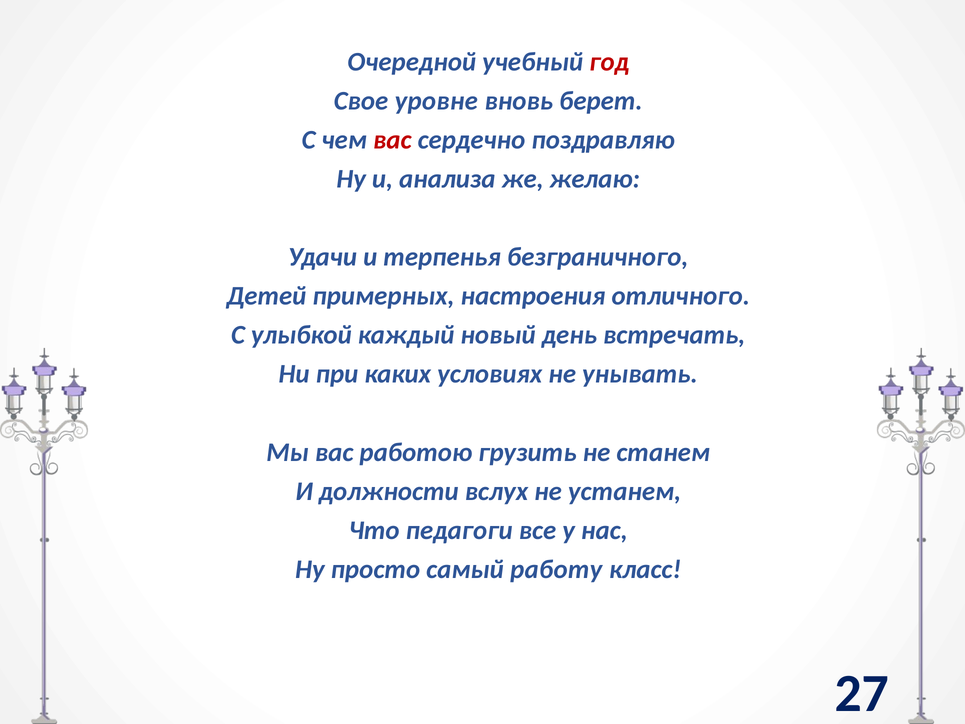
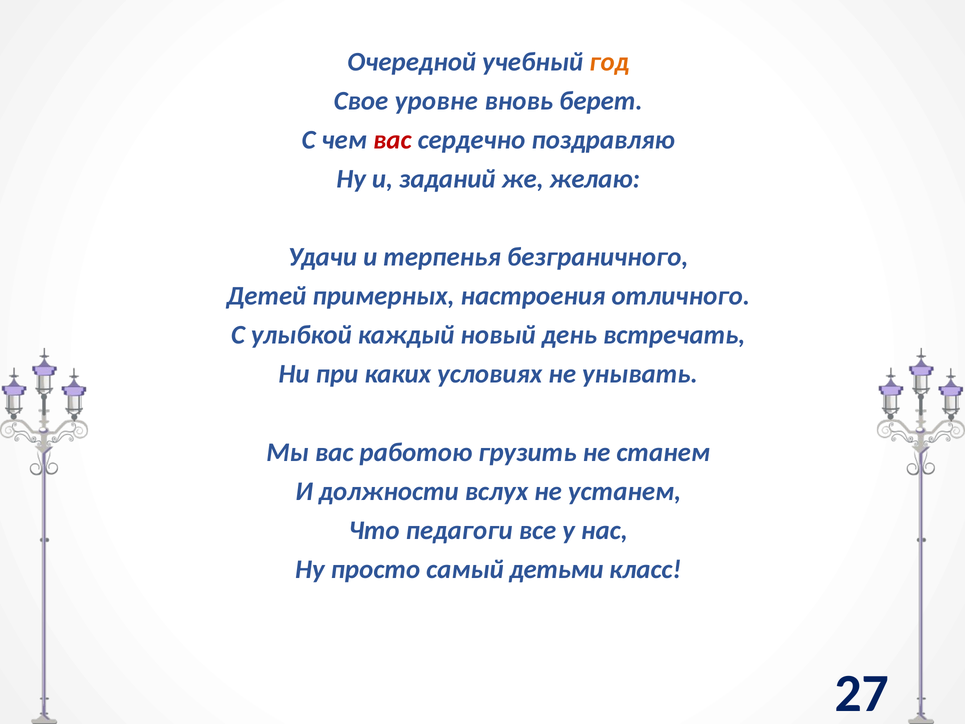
год colour: red -> orange
анализа: анализа -> заданий
работу: работу -> детьми
